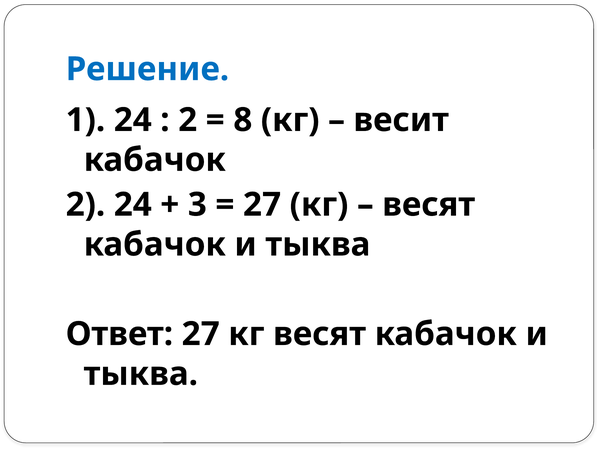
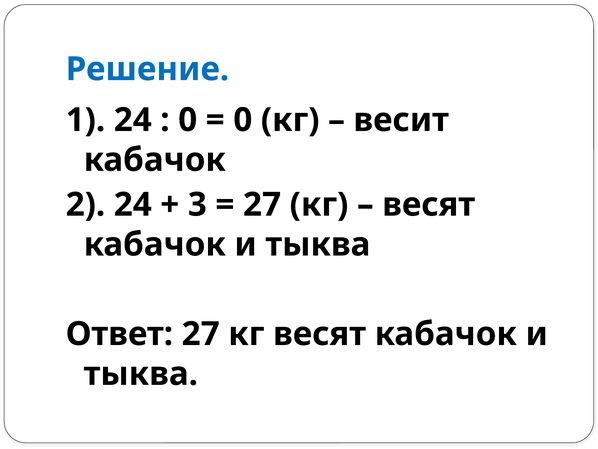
2 at (188, 120): 2 -> 0
8 at (243, 120): 8 -> 0
